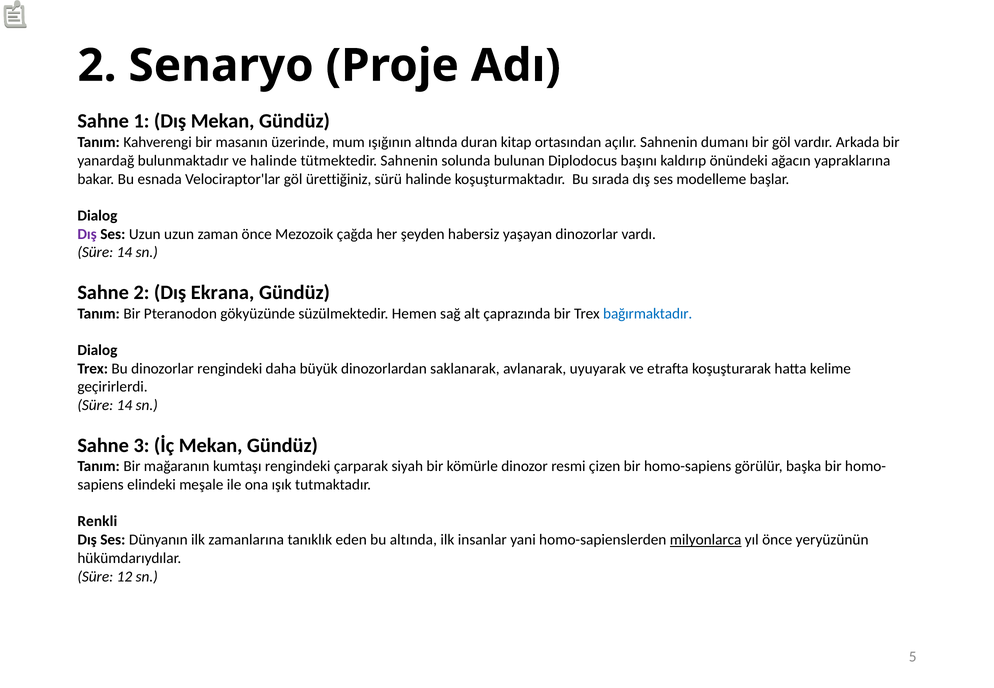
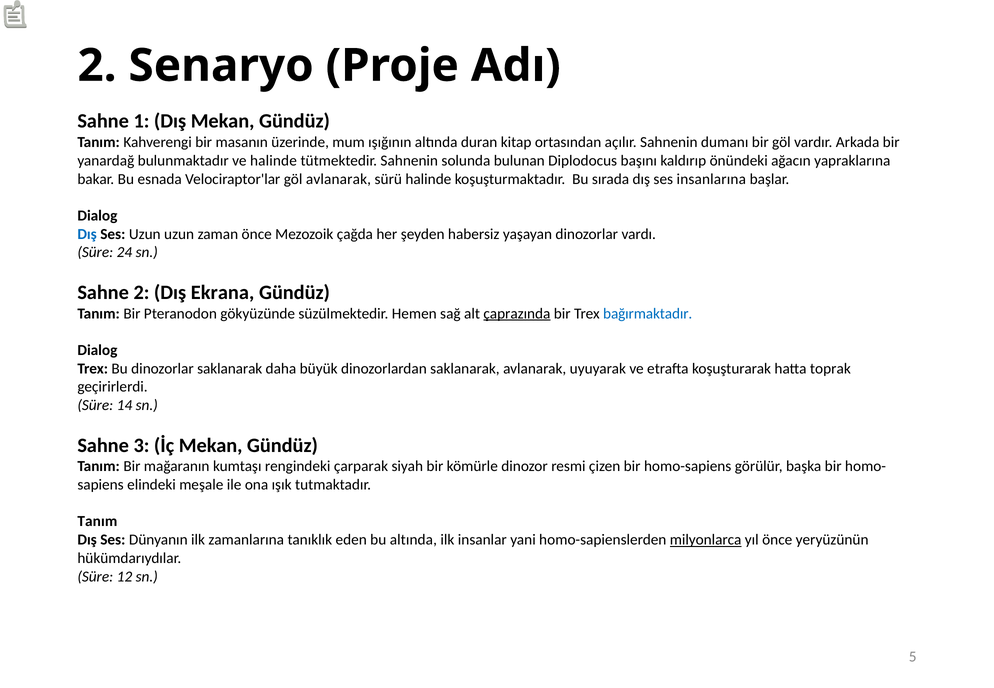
göl ürettiğiniz: ürettiğiniz -> avlanarak
modelleme: modelleme -> insanlarına
Dış at (87, 234) colour: purple -> blue
14 at (124, 252): 14 -> 24
çaprazında underline: none -> present
dinozorlar rengindeki: rengindeki -> saklanarak
kelime: kelime -> toprak
Renkli at (97, 522): Renkli -> Tanım
